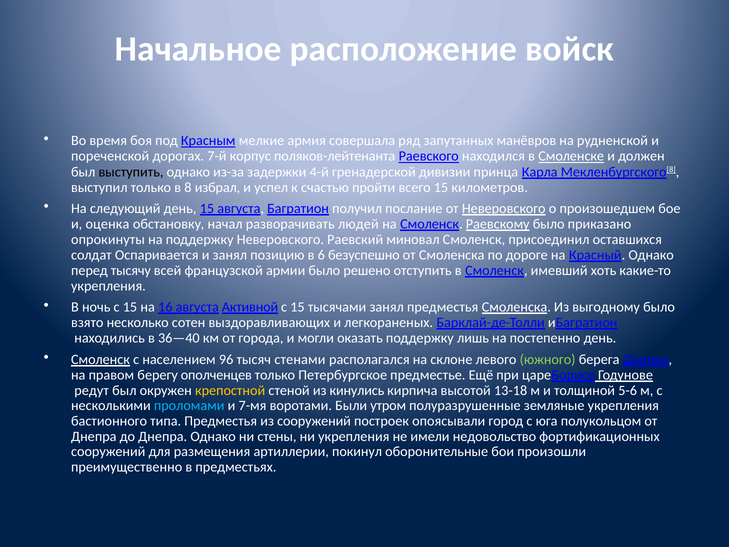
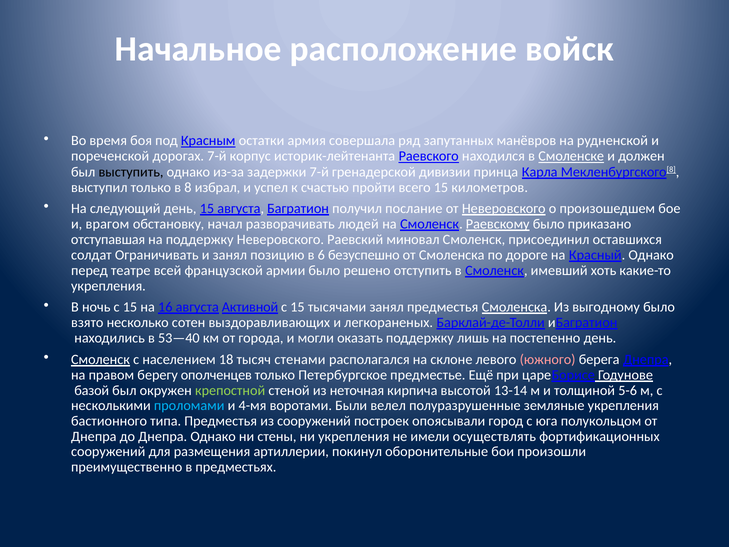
мелкие: мелкие -> остатки
поляков-лейтенанта: поляков-лейтенанта -> историк-лейтенанта
задержки 4-й: 4-й -> 7-й
оценка: оценка -> врагом
опрокинуты: опрокинуты -> отступавшая
Оспаривается: Оспаривается -> Ограничивать
тысячу: тысячу -> театре
36—40: 36—40 -> 53—40
96: 96 -> 18
южного colour: light green -> pink
редут: редут -> базой
крепостной colour: yellow -> light green
кинулись: кинулись -> неточная
13-18: 13-18 -> 13-14
7-мя: 7-мя -> 4-мя
утром: утром -> велел
недовольство: недовольство -> осуществлять
